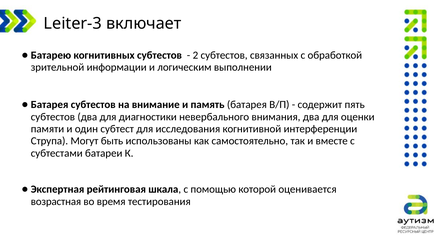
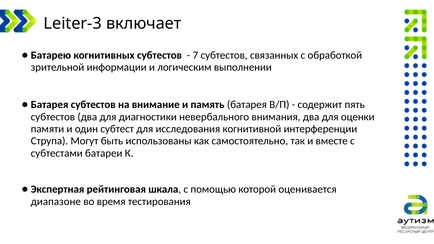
2: 2 -> 7
возрастная: возрастная -> диапазоне
